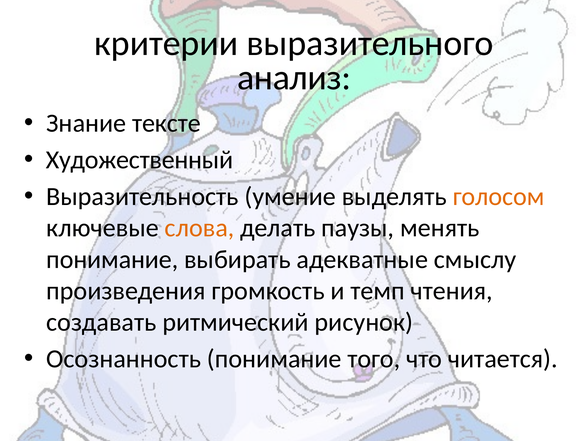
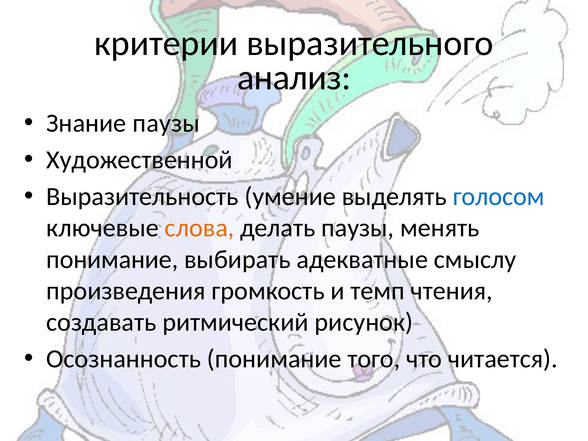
Знание тексте: тексте -> паузы
Художественный: Художественный -> Художественной
голосом colour: orange -> blue
